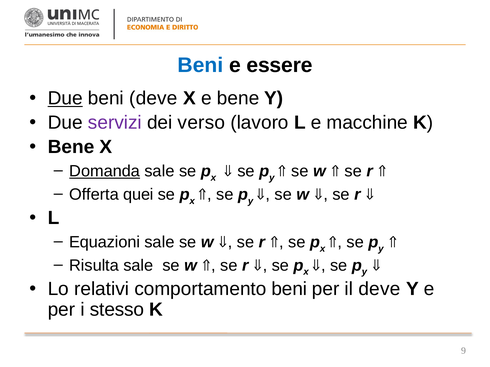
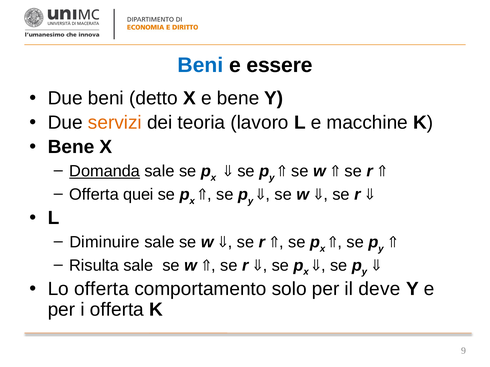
Due at (65, 98) underline: present -> none
beni deve: deve -> detto
servizi colour: purple -> orange
verso: verso -> teoria
Equazioni: Equazioni -> Diminuire
Lo relativi: relativi -> offerta
comportamento beni: beni -> solo
i stesso: stesso -> offerta
